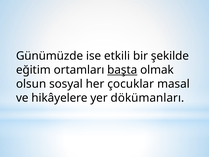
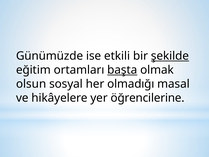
şekilde underline: none -> present
çocuklar: çocuklar -> olmadığı
dökümanları: dökümanları -> öğrencilerine
